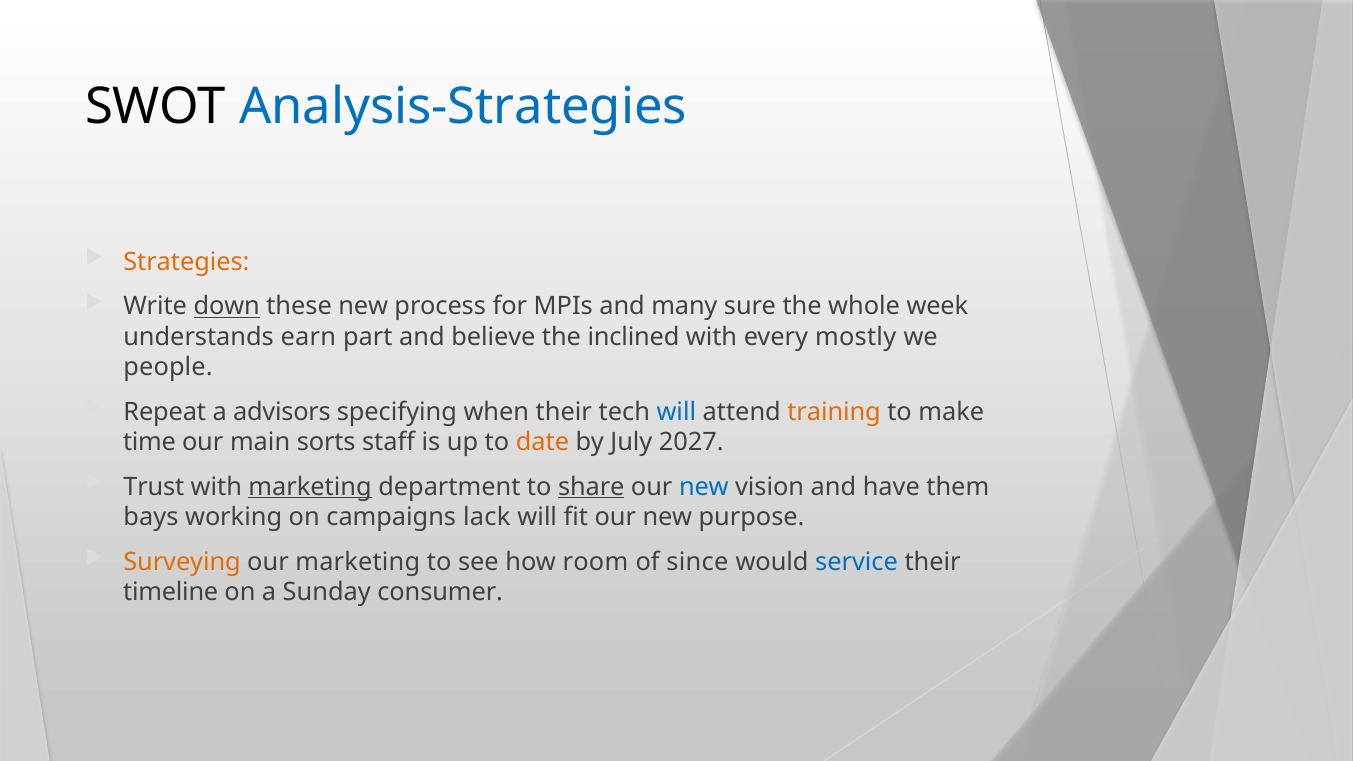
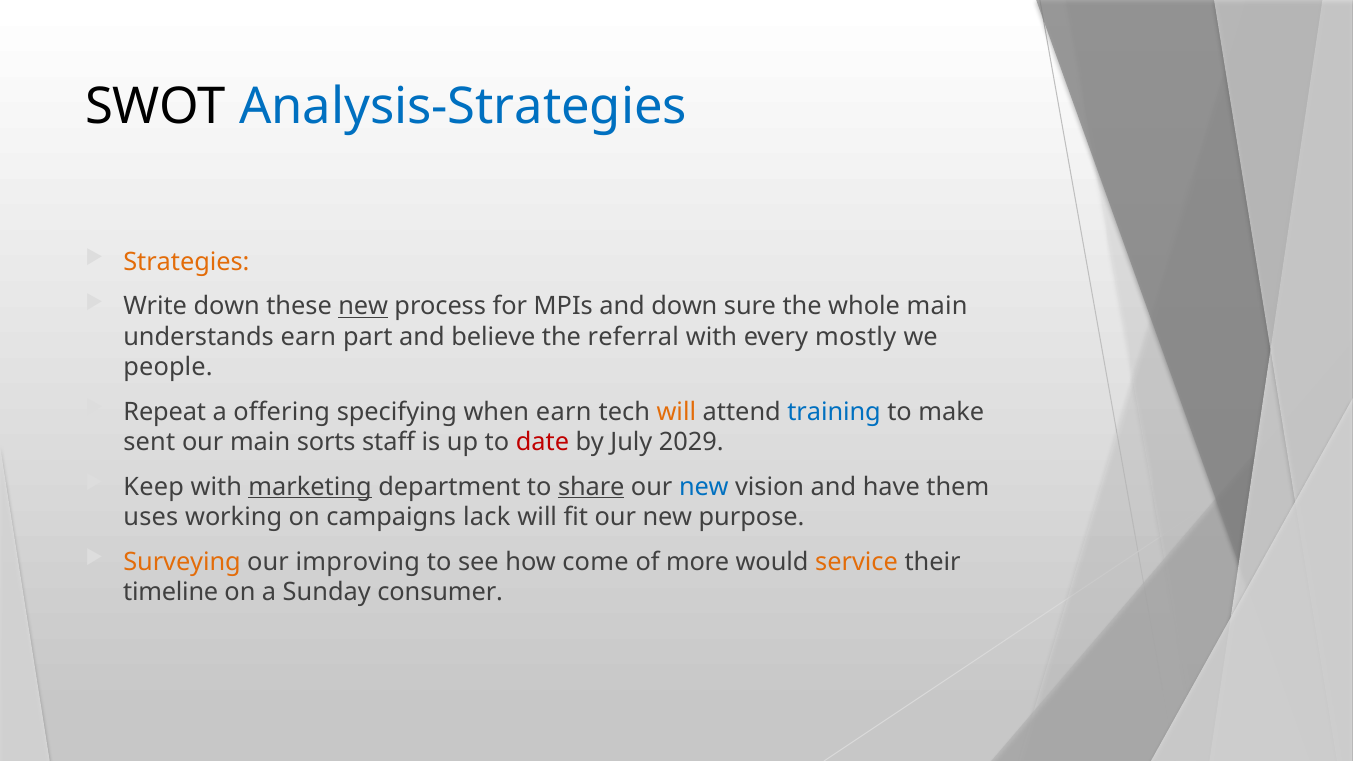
down at (227, 306) underline: present -> none
new at (363, 306) underline: none -> present
and many: many -> down
whole week: week -> main
inclined: inclined -> referral
advisors: advisors -> offering
when their: their -> earn
will at (676, 412) colour: blue -> orange
training colour: orange -> blue
time: time -> sent
date colour: orange -> red
2027: 2027 -> 2029
Trust: Trust -> Keep
bays: bays -> uses
our marketing: marketing -> improving
room: room -> come
since: since -> more
service colour: blue -> orange
